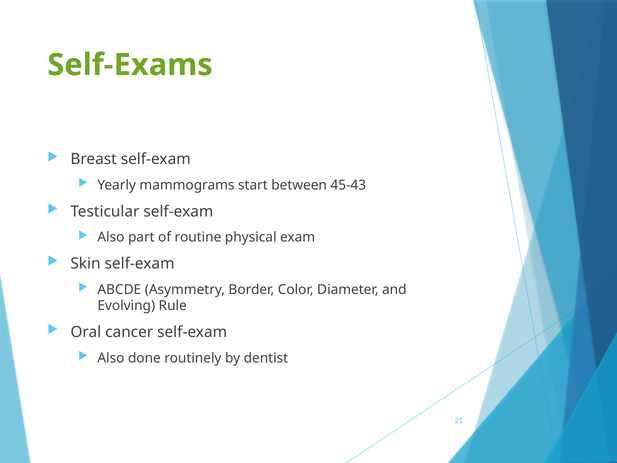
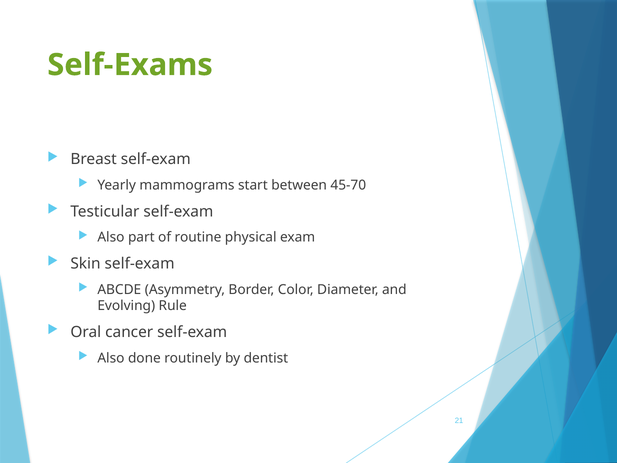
45-43: 45-43 -> 45-70
